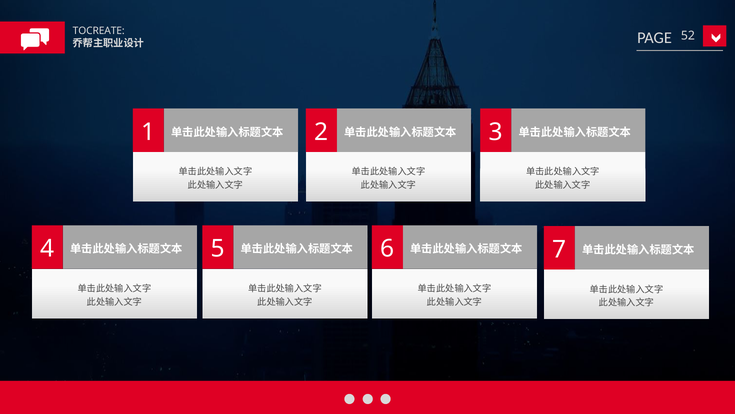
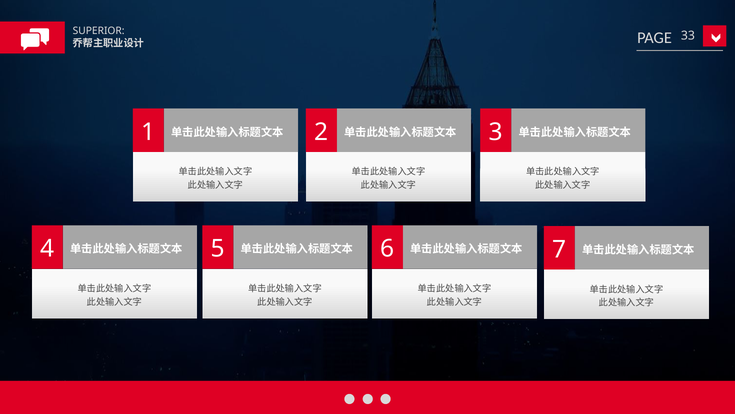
TOCREATE: TOCREATE -> SUPERIOR
52: 52 -> 33
